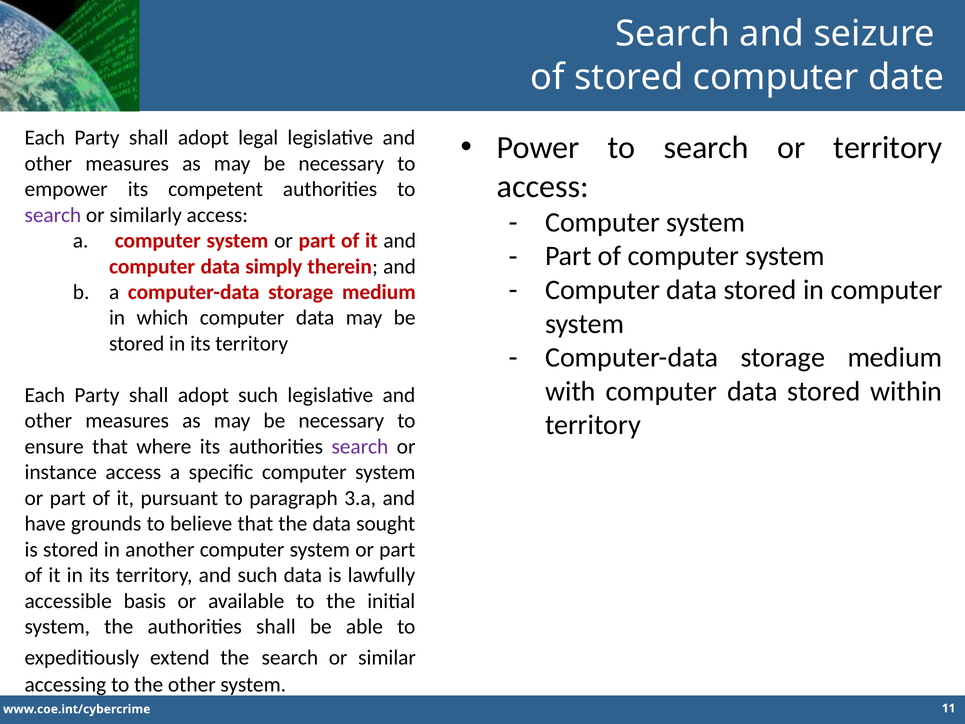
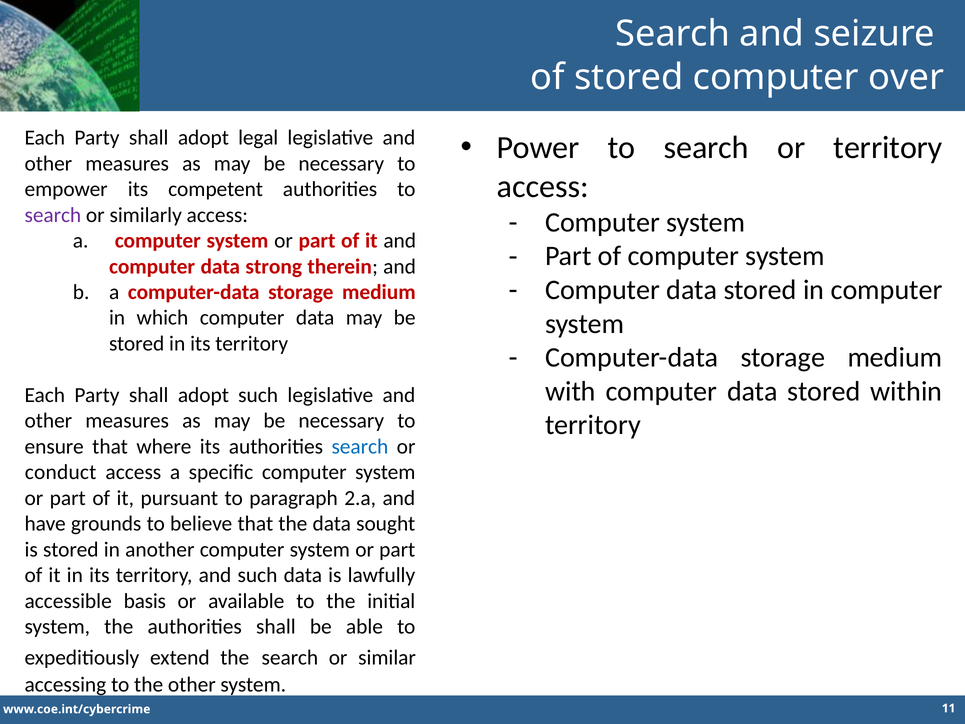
date: date -> over
simply: simply -> strong
search at (360, 446) colour: purple -> blue
instance: instance -> conduct
3.a: 3.a -> 2.a
